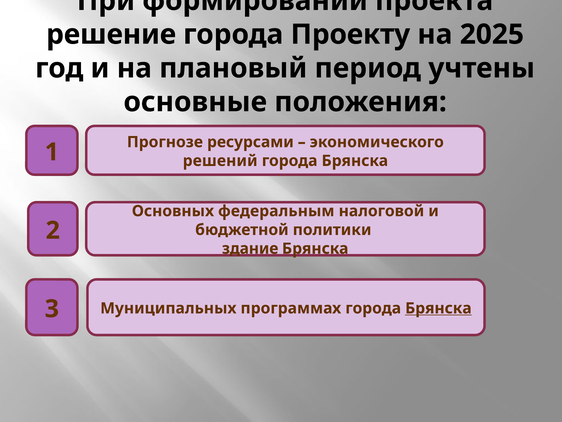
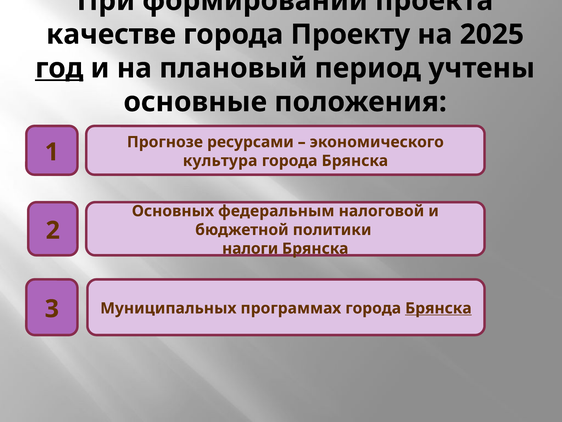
решение: решение -> качестве
год underline: none -> present
решений: решений -> культура
здание: здание -> налоги
